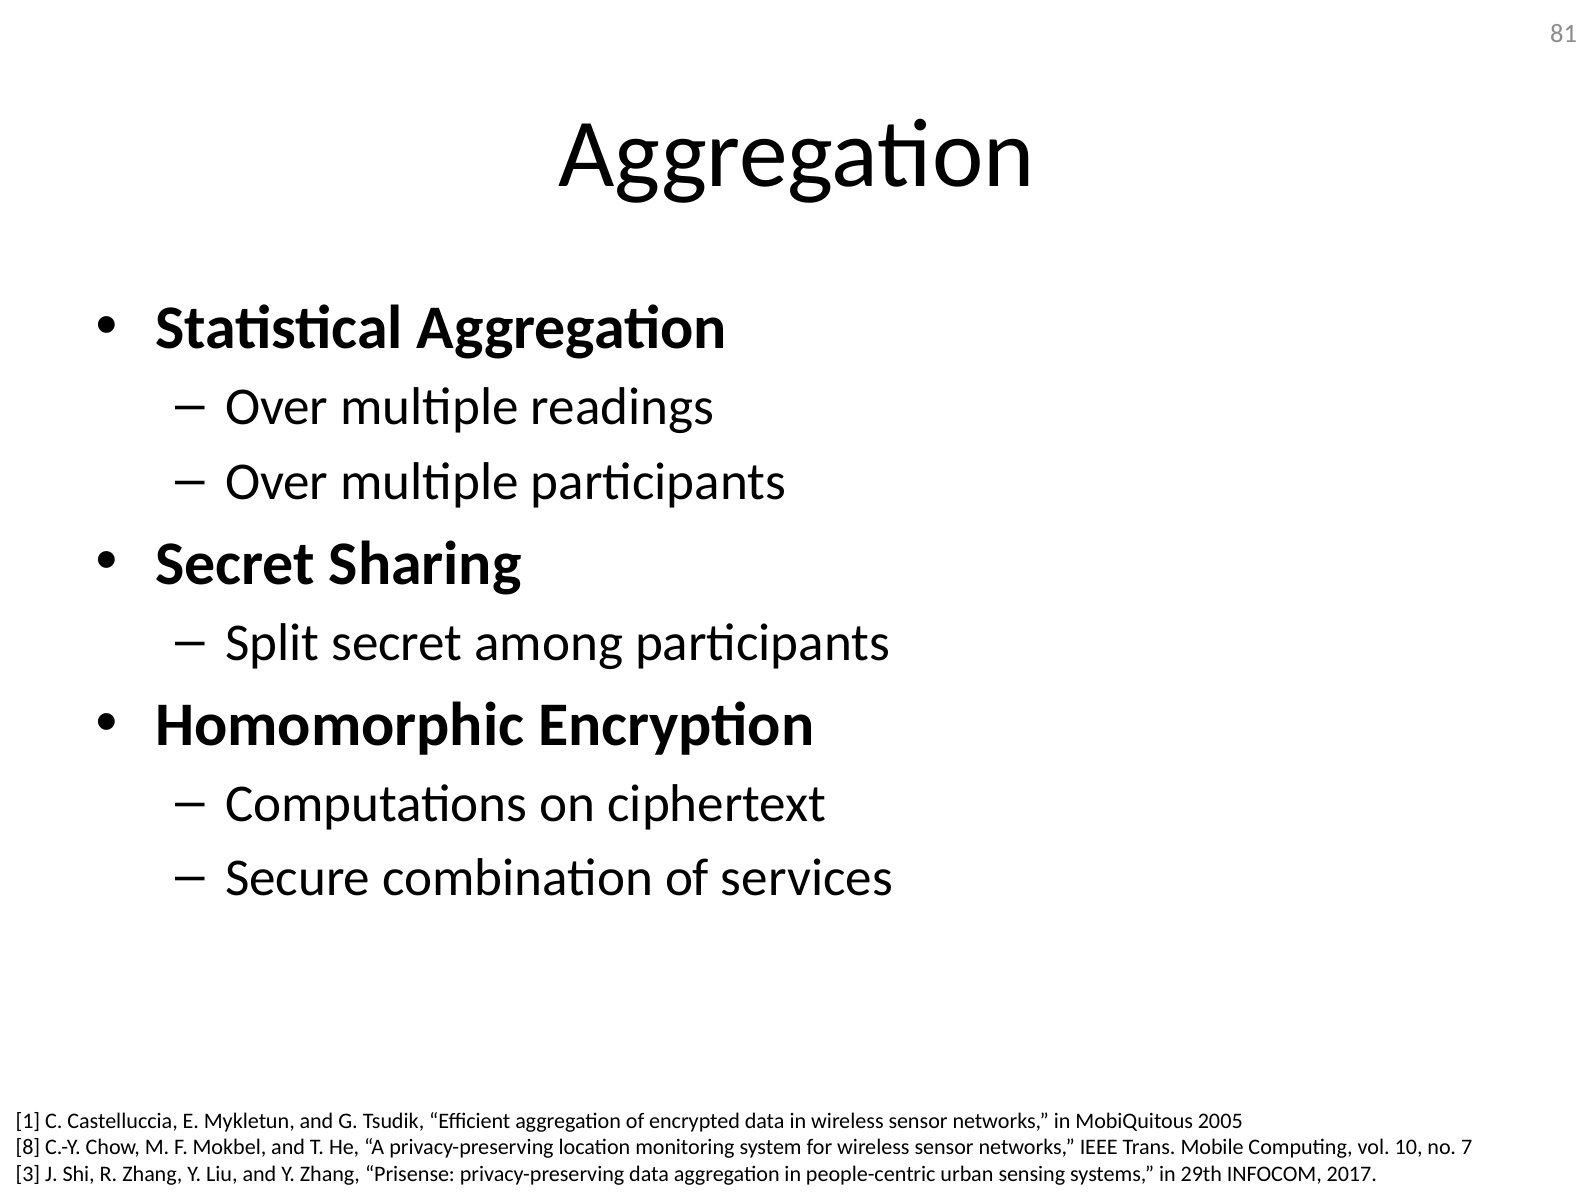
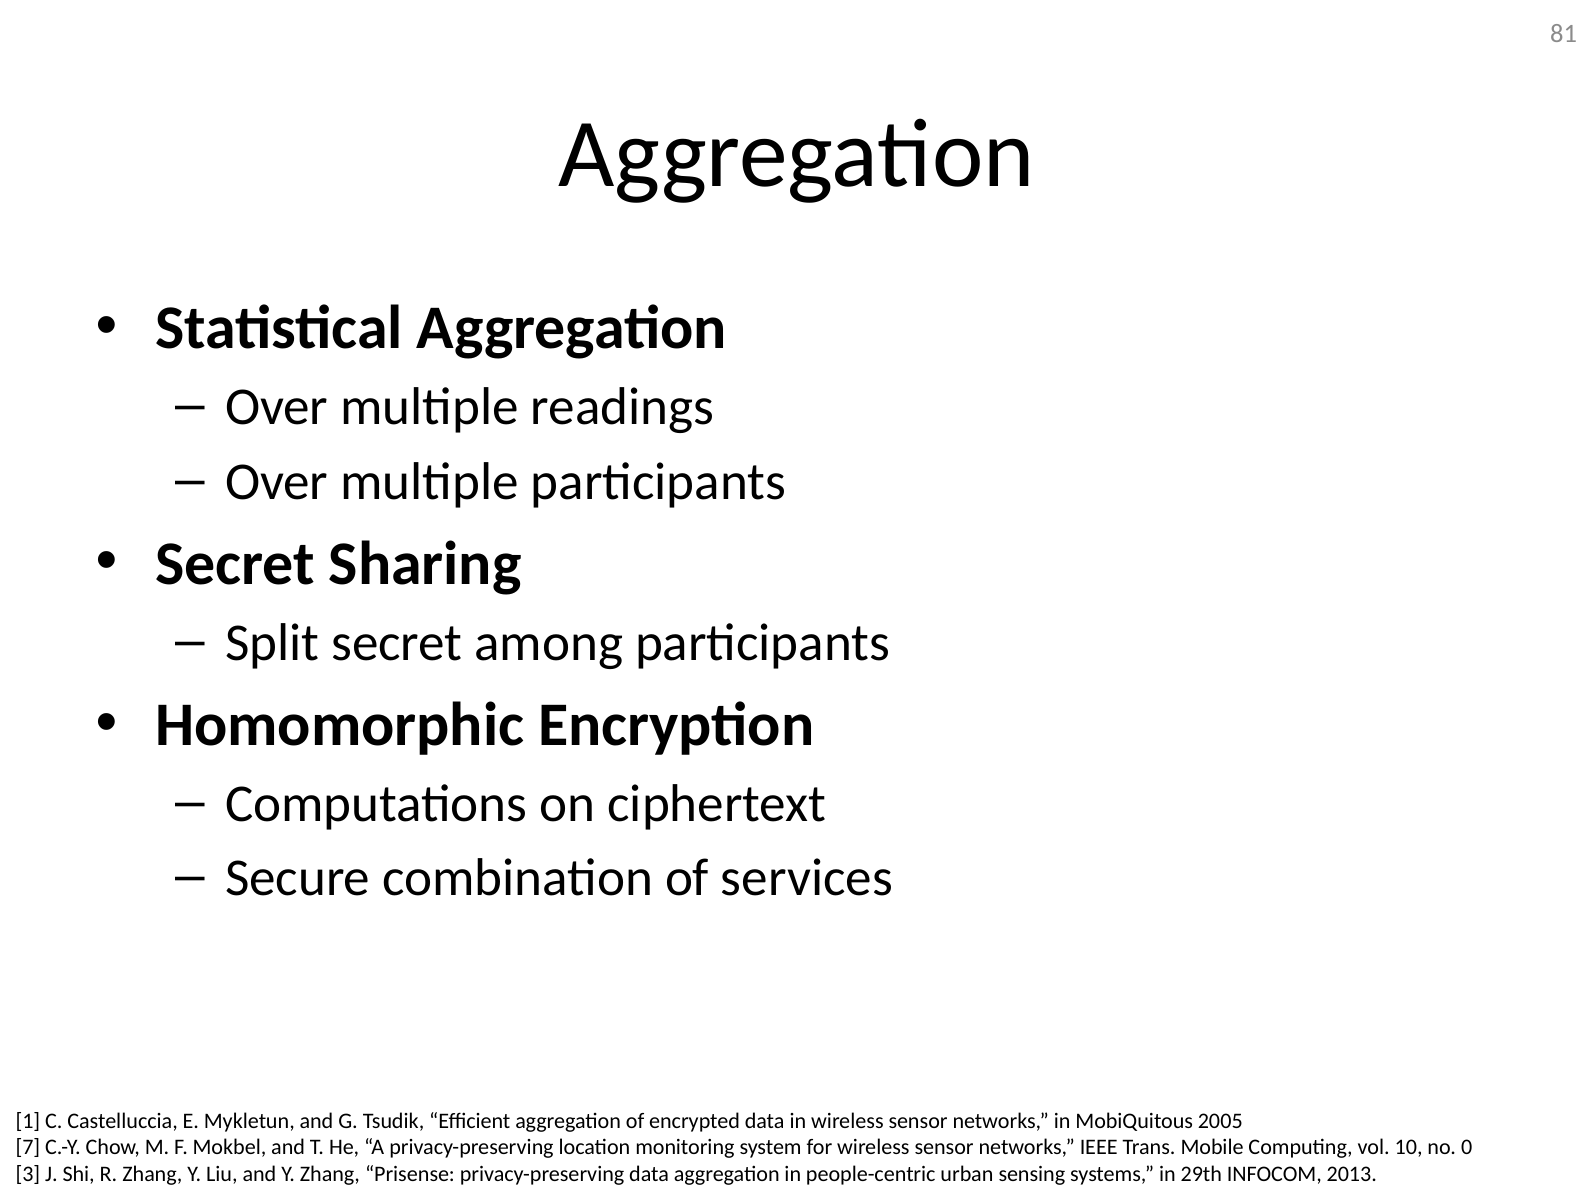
8: 8 -> 7
7: 7 -> 0
2017: 2017 -> 2013
